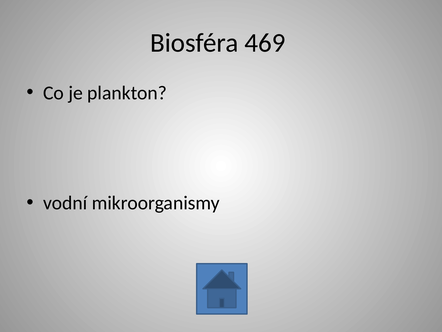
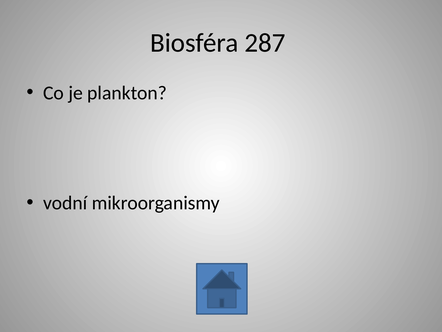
469: 469 -> 287
